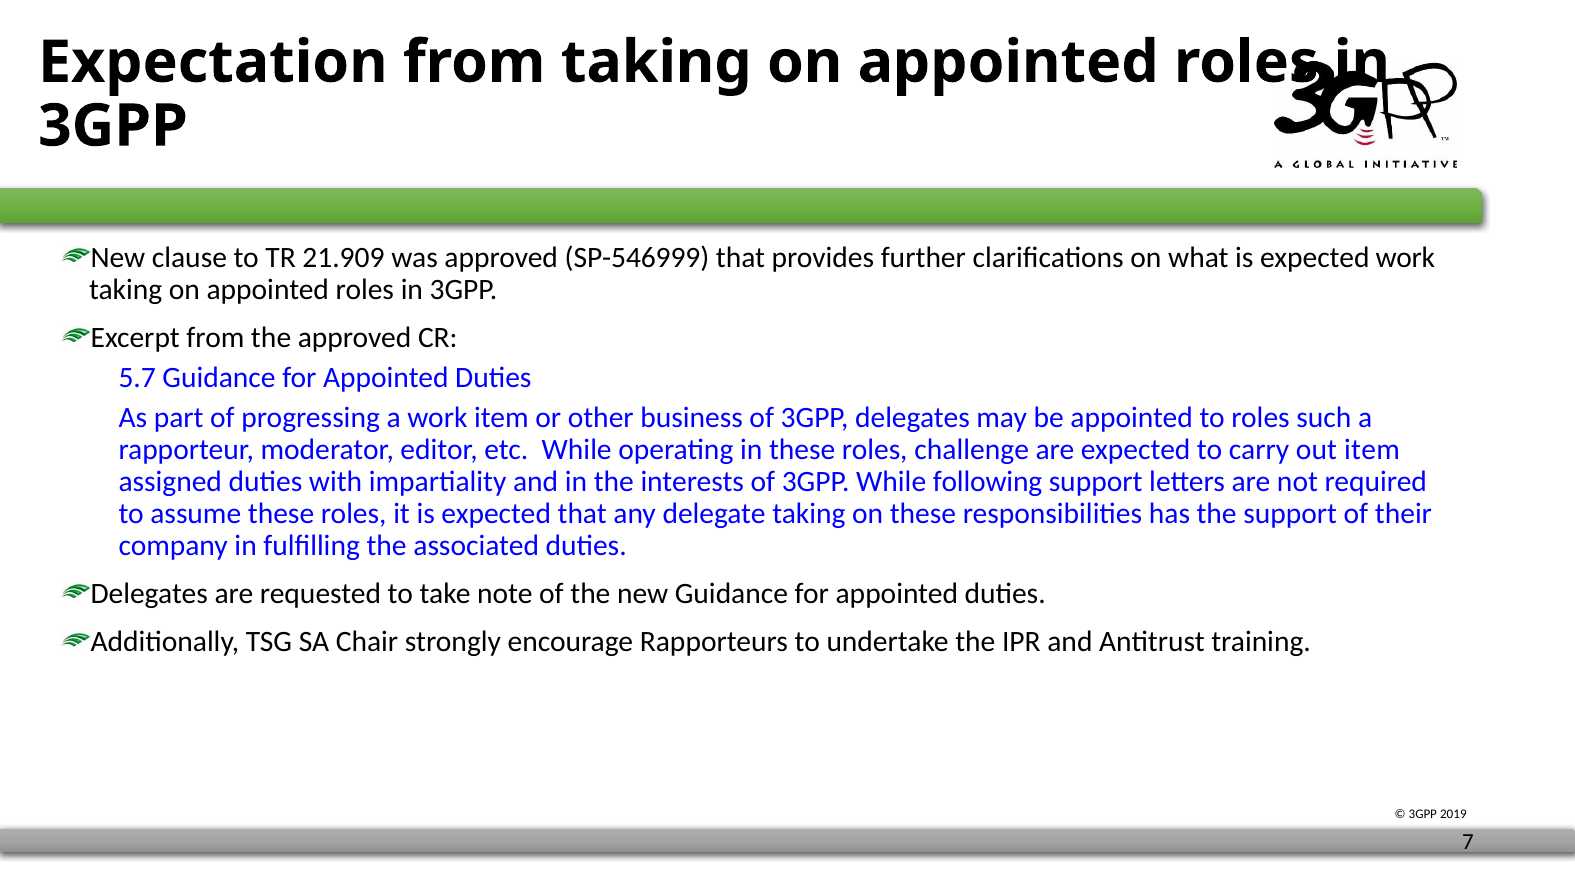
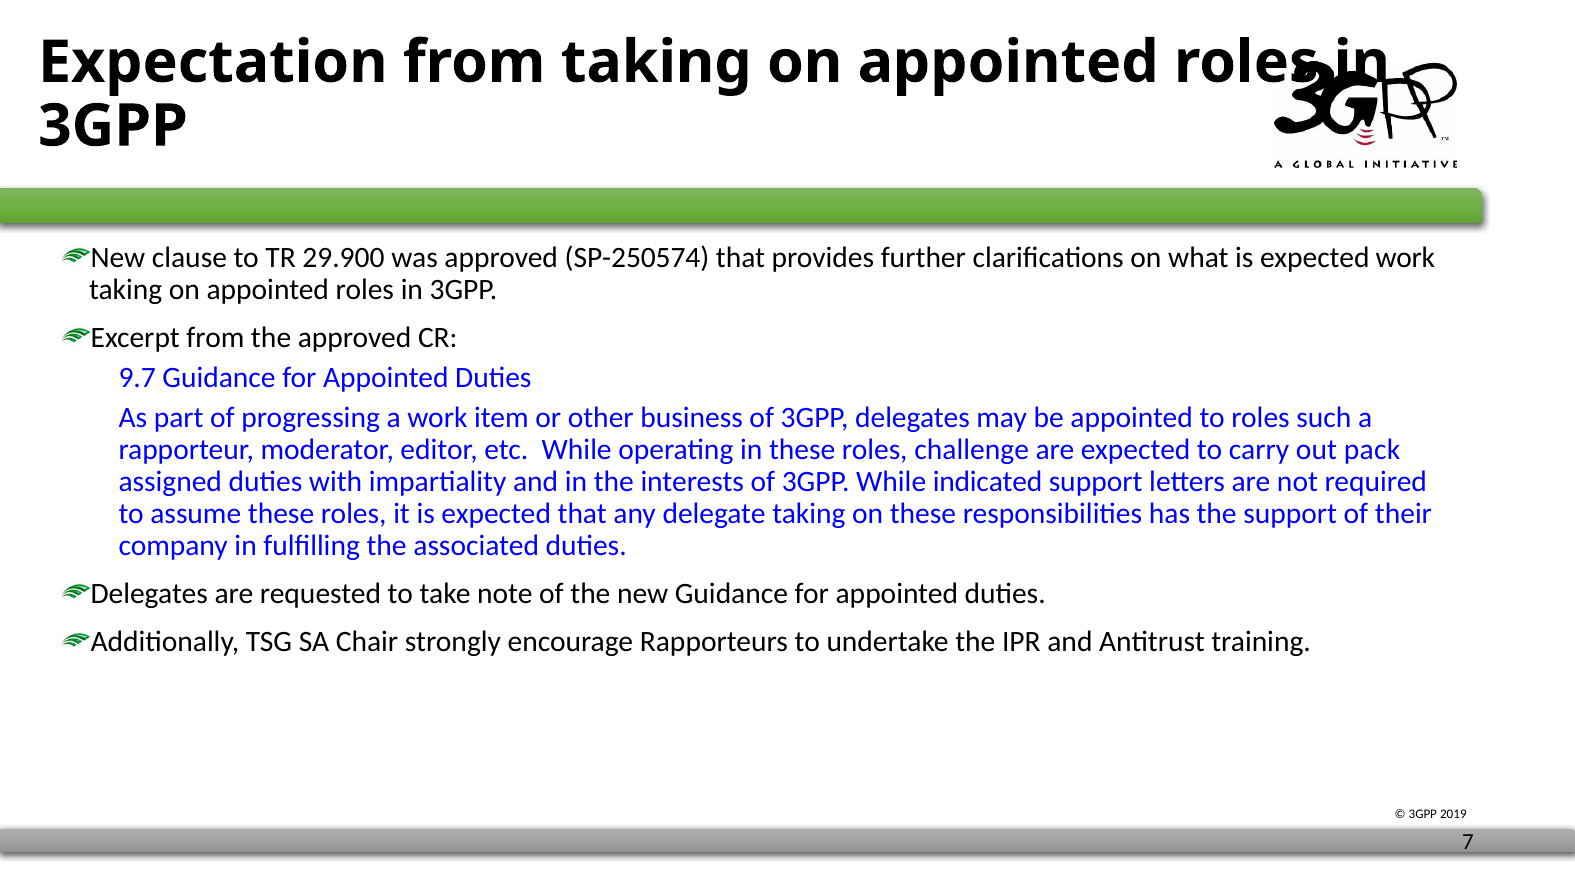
21.909: 21.909 -> 29.900
SP-546999: SP-546999 -> SP-250574
5.7: 5.7 -> 9.7
out item: item -> pack
following: following -> indicated
